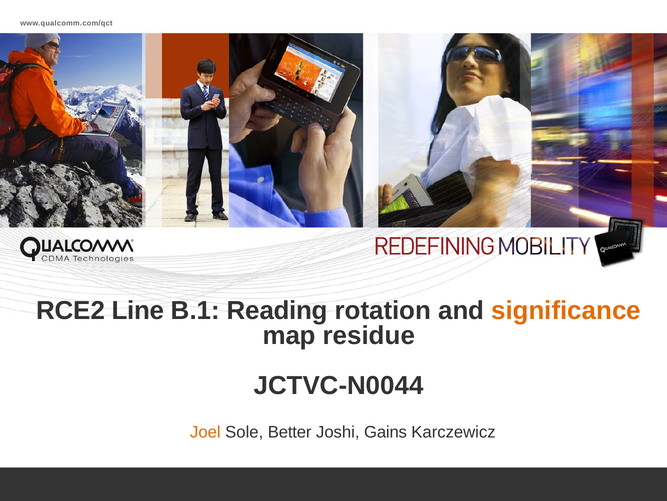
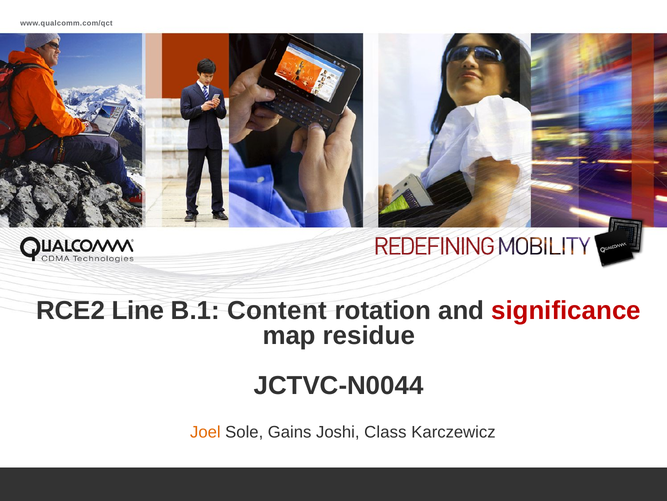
Reading: Reading -> Content
significance colour: orange -> red
Better: Better -> Gains
Gains: Gains -> Class
